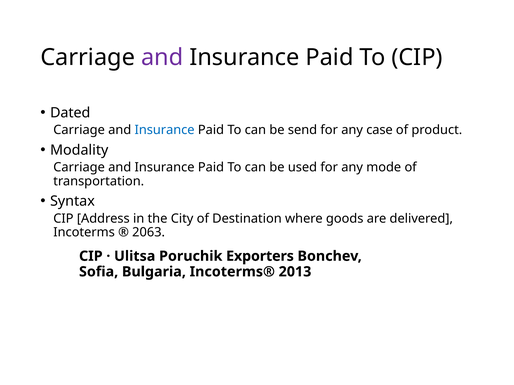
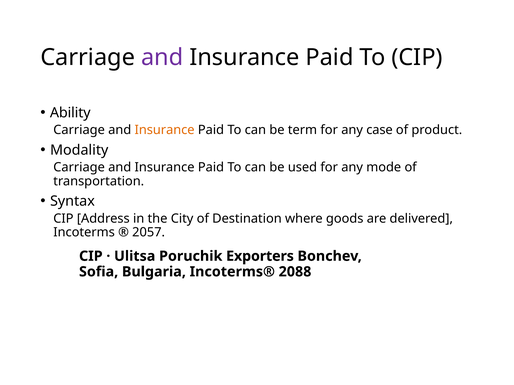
Dated: Dated -> Ability
Insurance at (165, 130) colour: blue -> orange
send: send -> term
2063: 2063 -> 2057
2013: 2013 -> 2088
